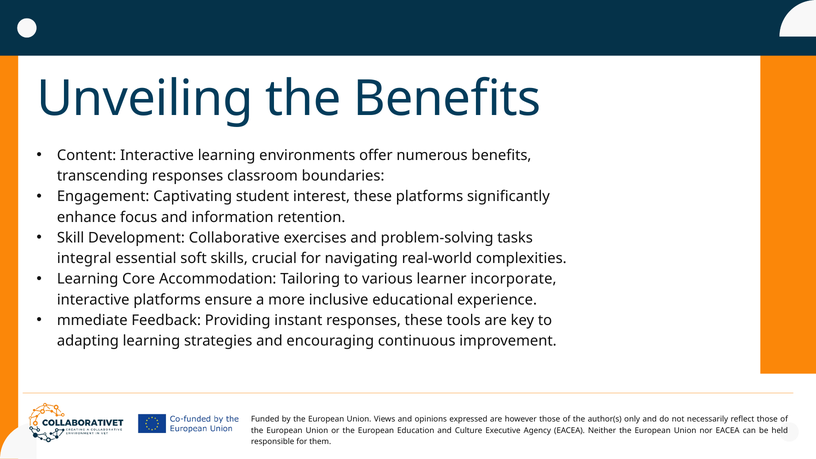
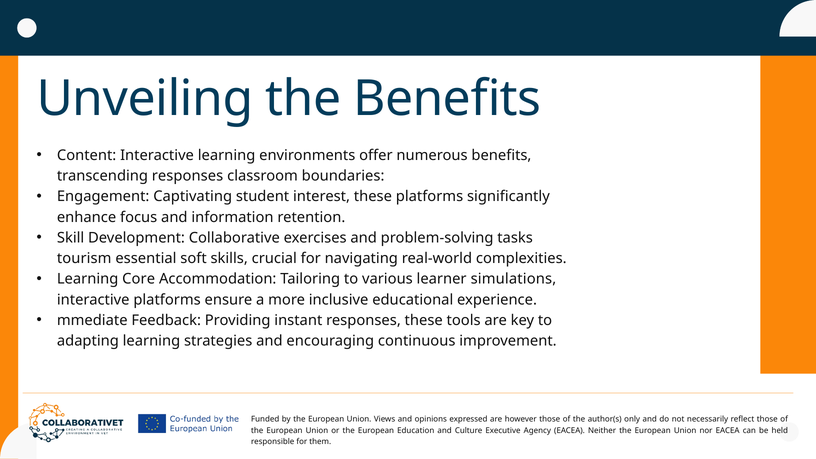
integral: integral -> tourism
incorporate: incorporate -> simulations
